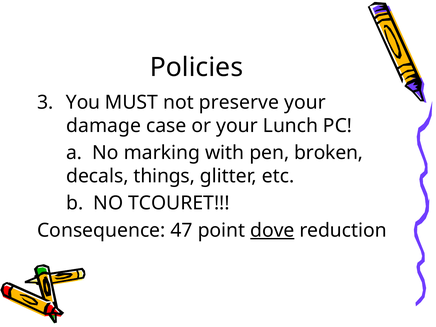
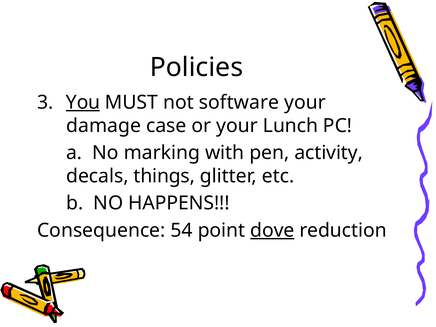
You underline: none -> present
preserve: preserve -> software
broken: broken -> activity
TCOURET: TCOURET -> HAPPENS
47: 47 -> 54
